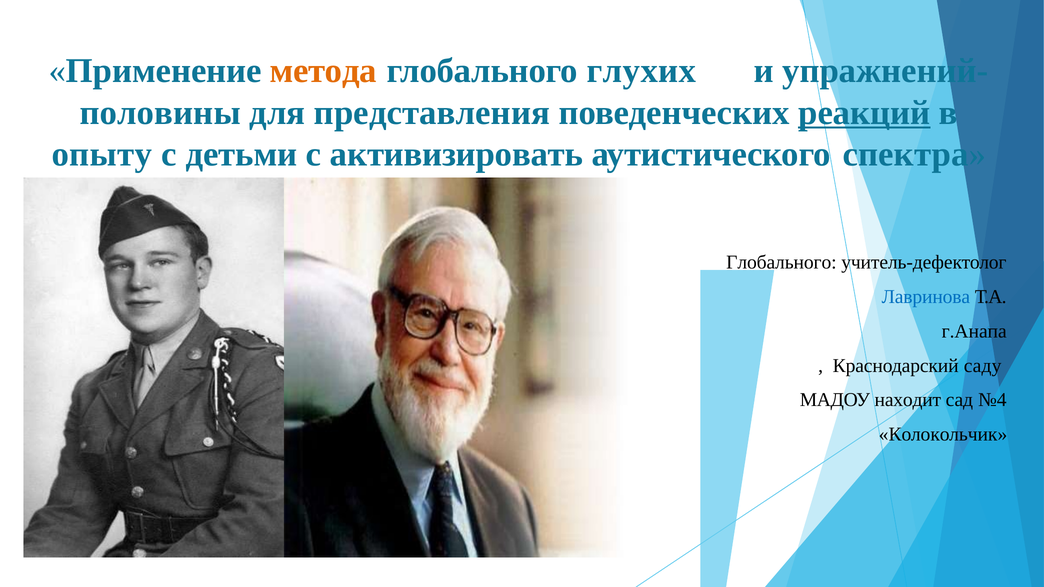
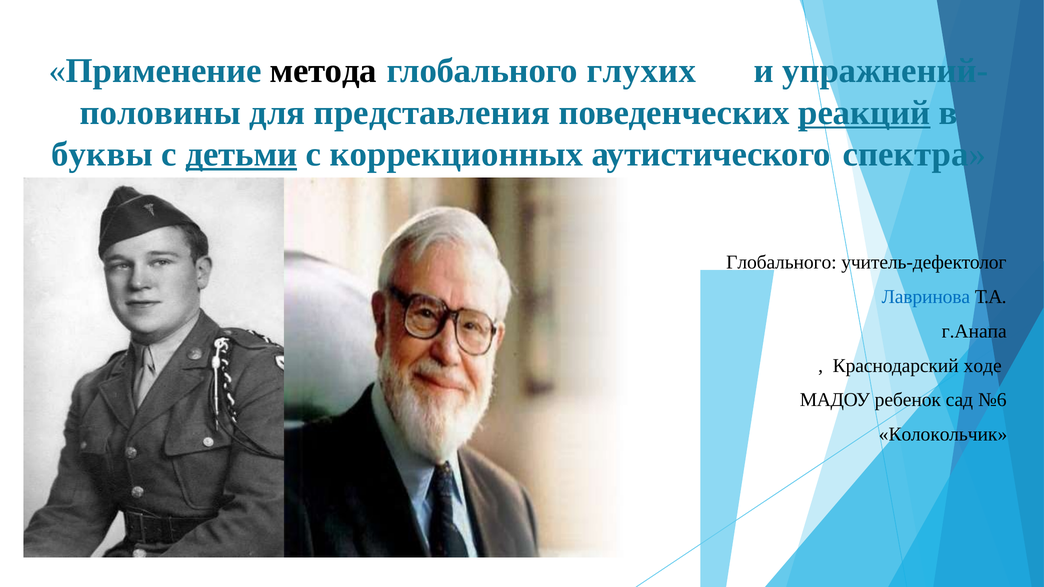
метода colour: orange -> black
опыту: опыту -> буквы
детьми underline: none -> present
активизировать: активизировать -> коррекционных
саду: саду -> ходе
находит: находит -> ребенок
№4: №4 -> №6
